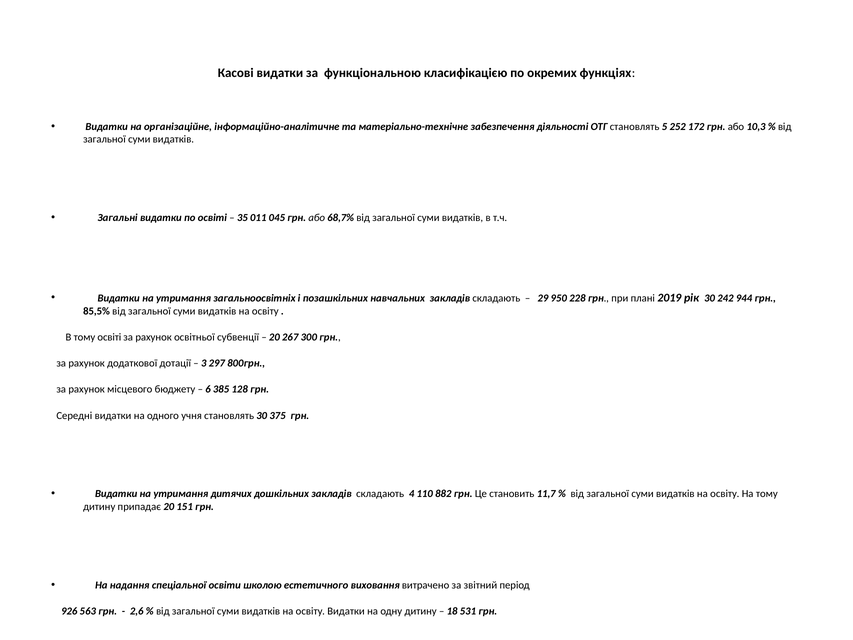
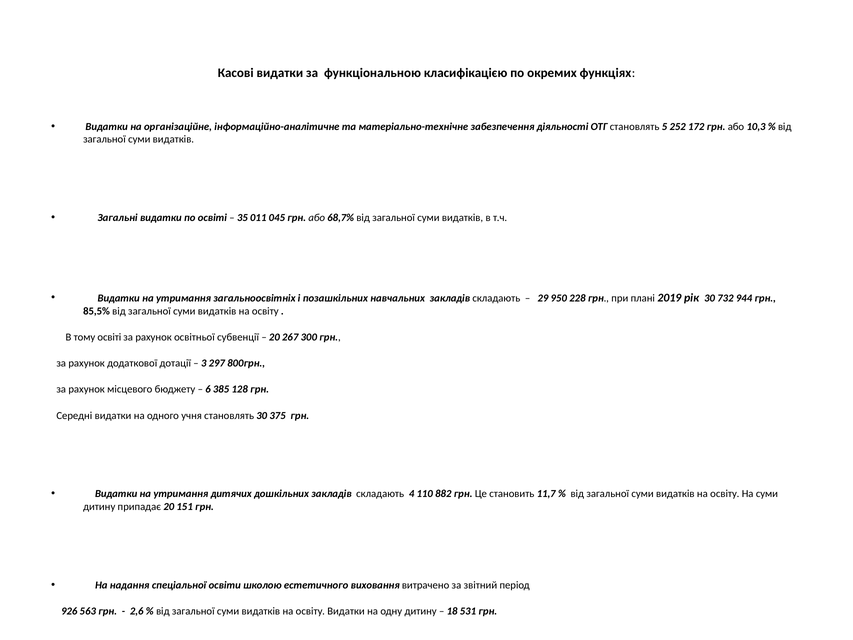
242: 242 -> 732
На тому: тому -> суми
